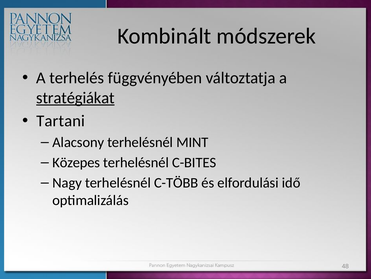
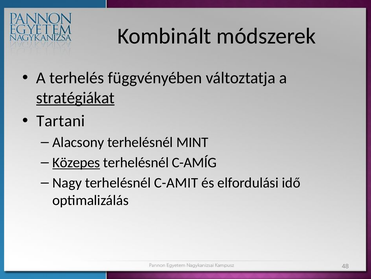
Közepes underline: none -> present
C-BITES: C-BITES -> C-AMÍG
C-TÖBB: C-TÖBB -> C-AMIT
